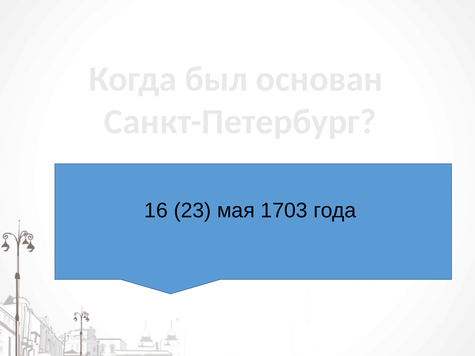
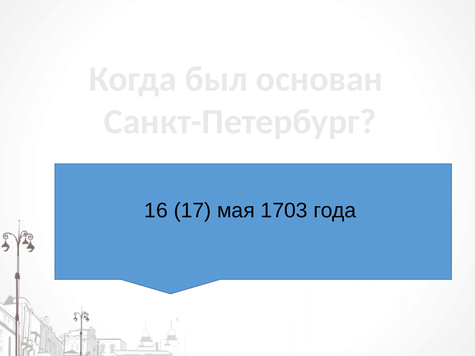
23: 23 -> 17
